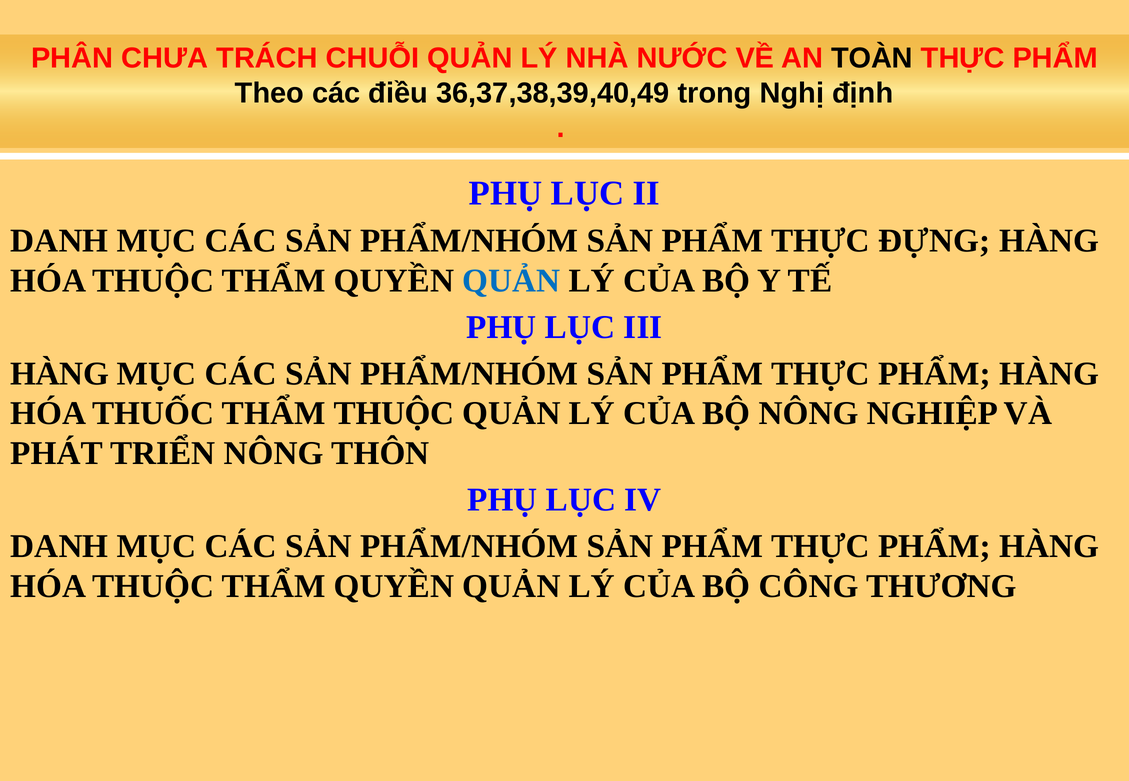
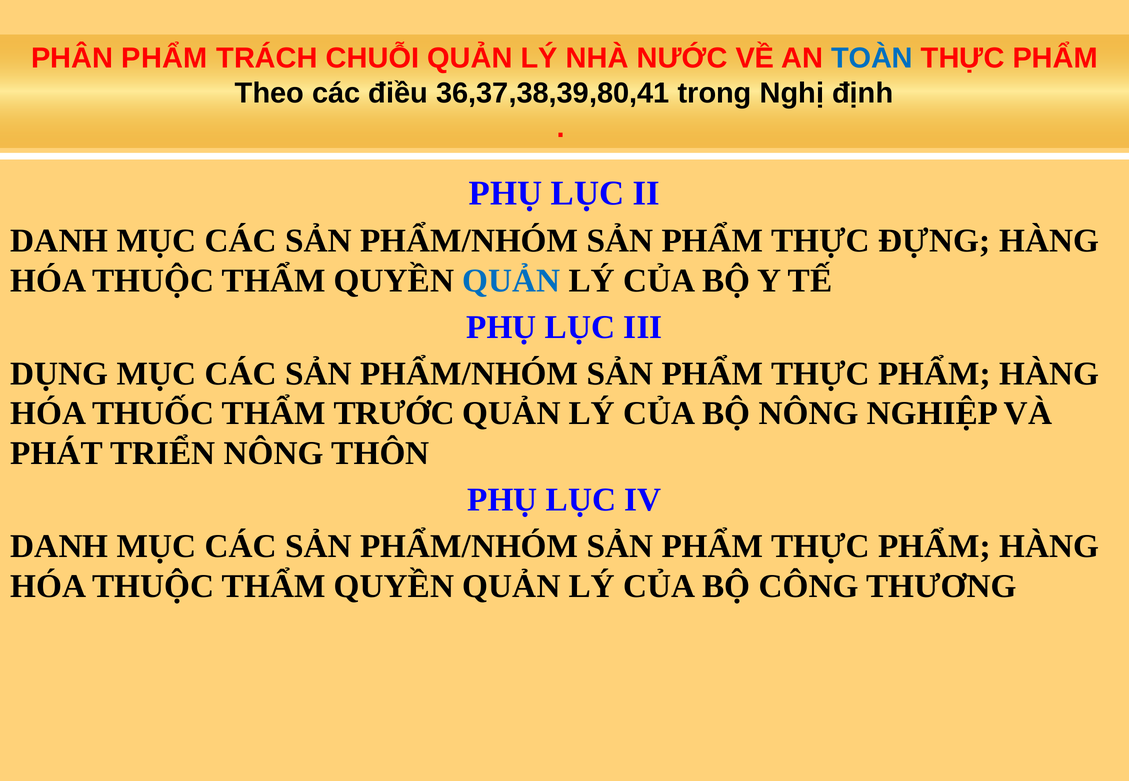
PHÂN CHƯA: CHƯA -> PHẨM
TOÀN colour: black -> blue
36,37,38,39,40,49: 36,37,38,39,40,49 -> 36,37,38,39,80,41
HÀNG at (60, 374): HÀNG -> DỤNG
THẨM THUỘC: THUỘC -> TRƯỚC
